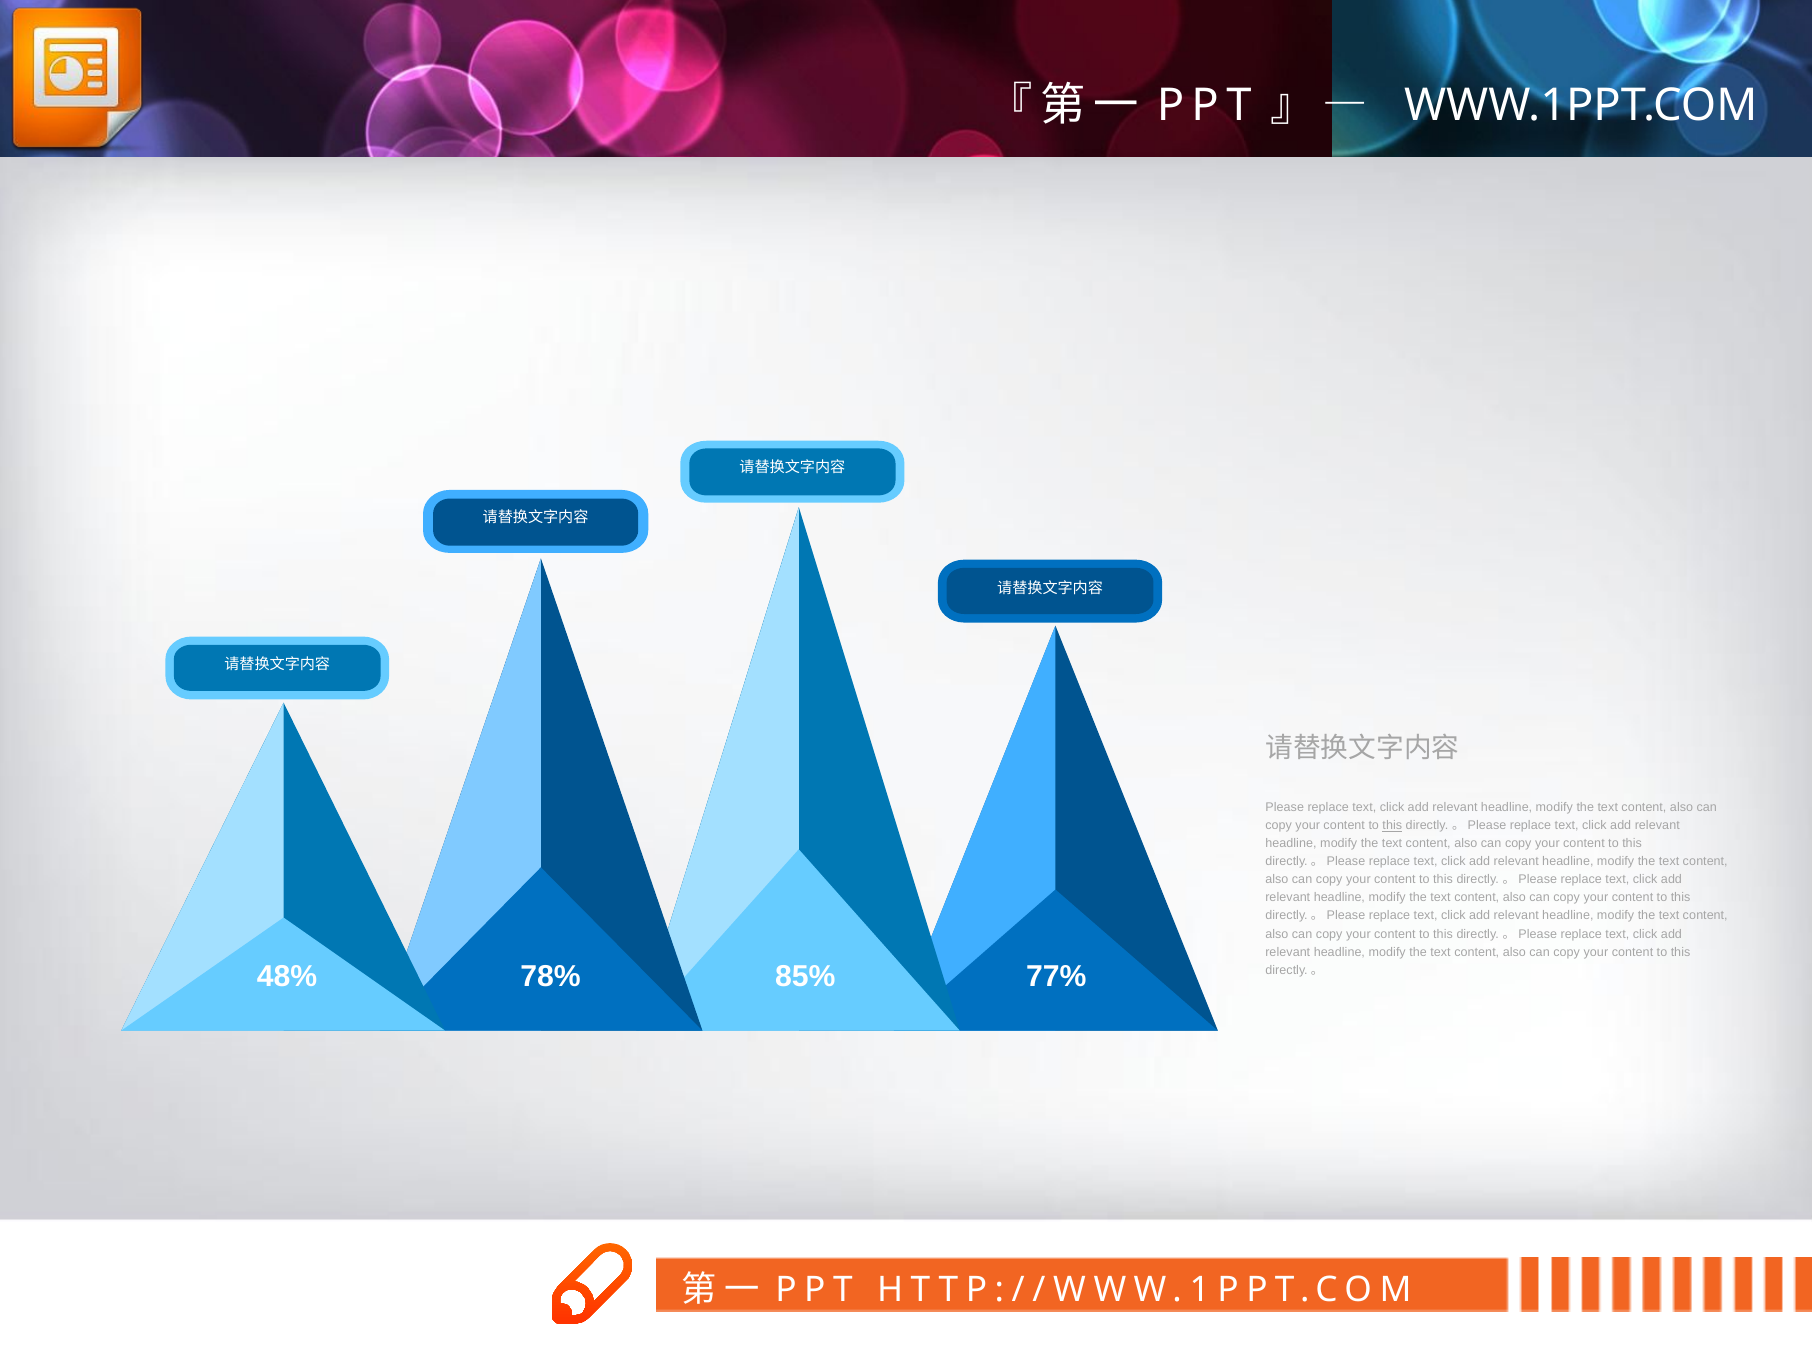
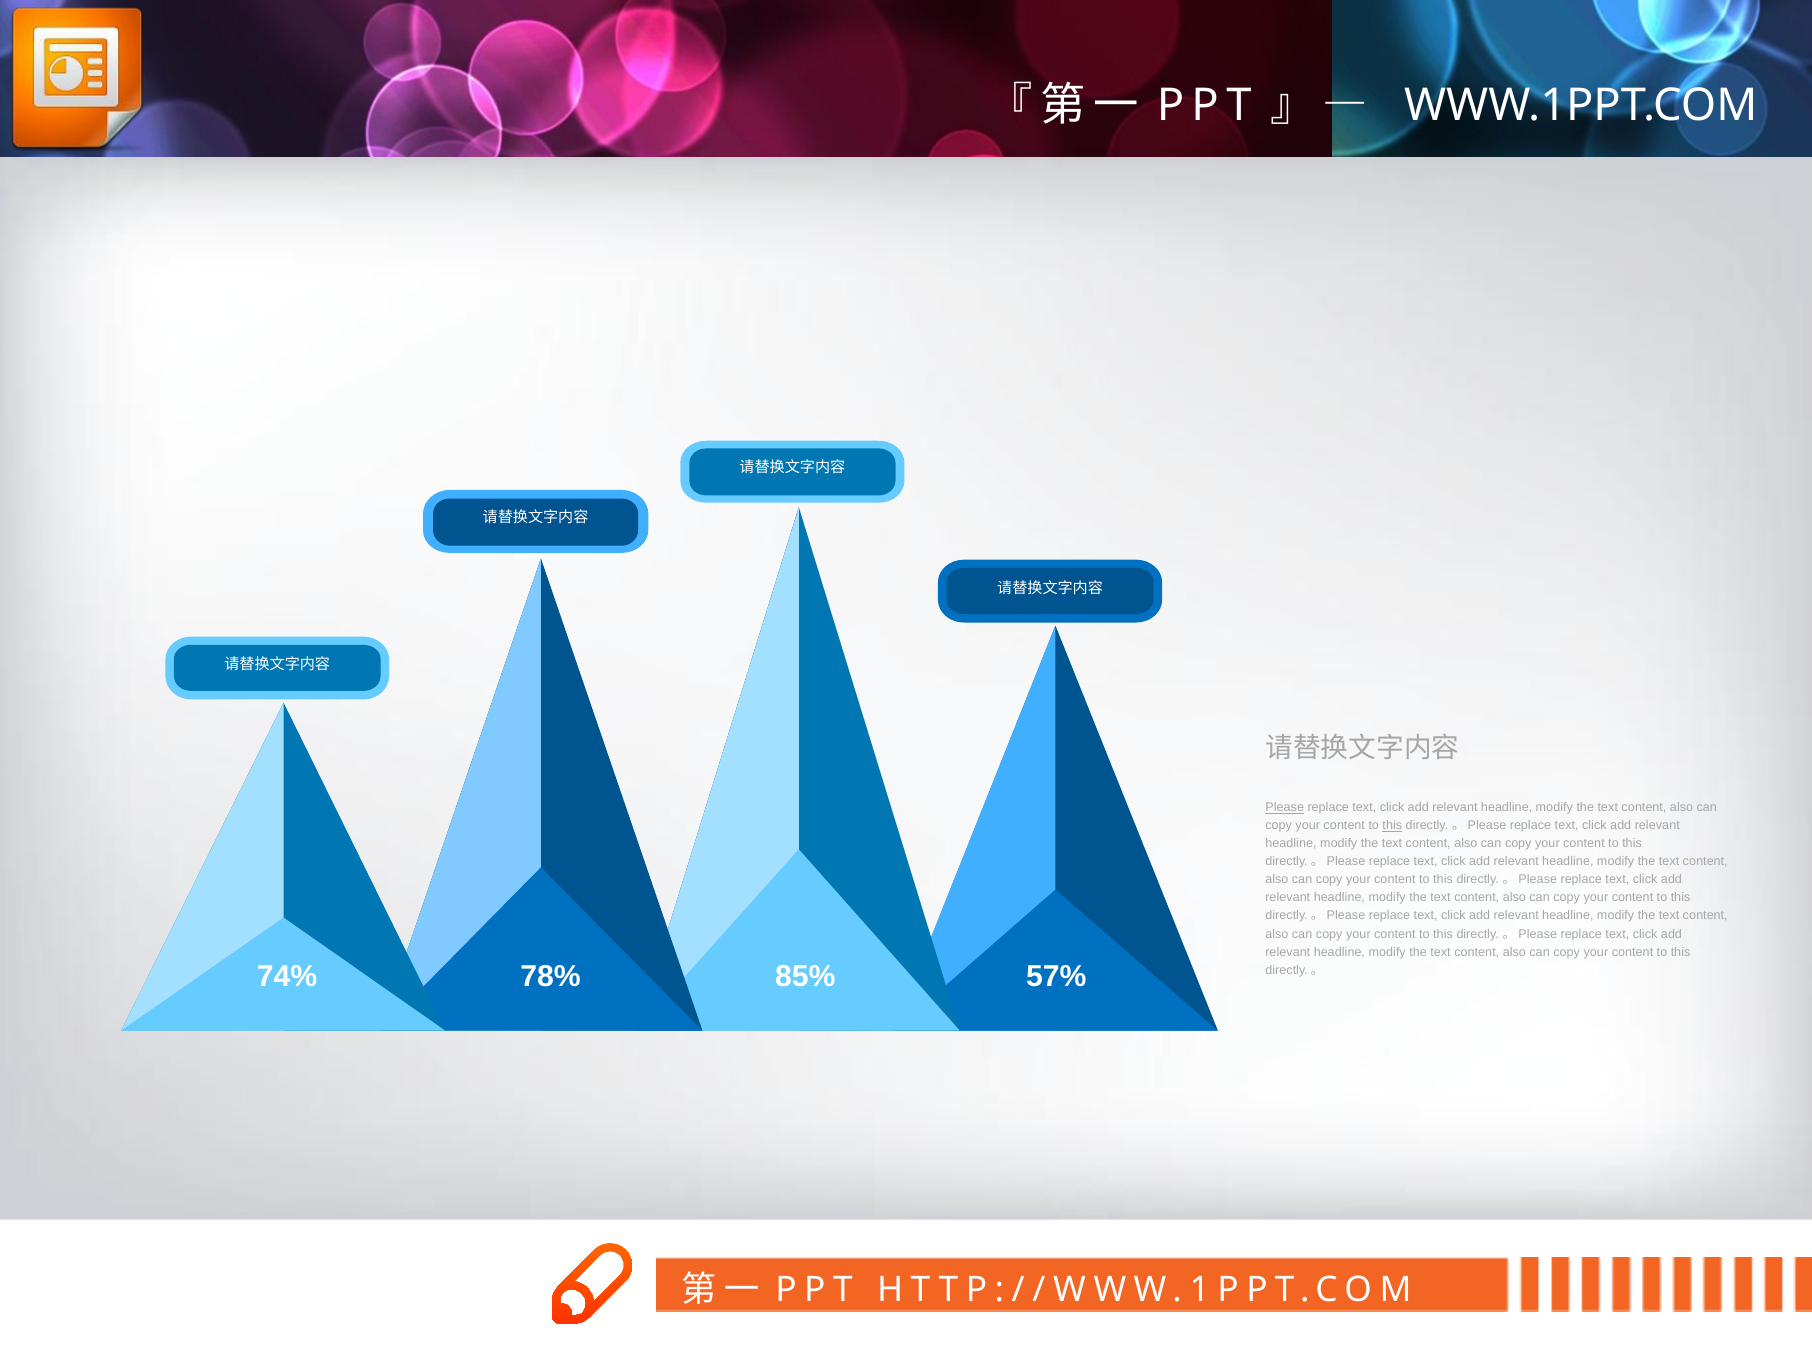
Please underline: none -> present
48%: 48% -> 74%
77%: 77% -> 57%
